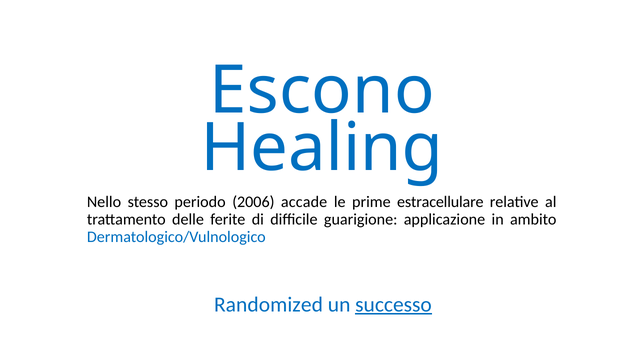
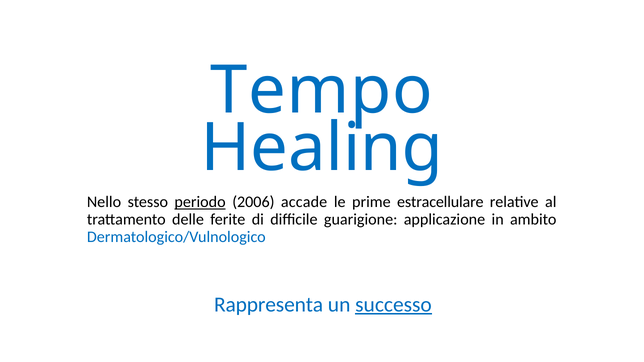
Escono: Escono -> Tempo
periodo underline: none -> present
Randomized: Randomized -> Rappresenta
